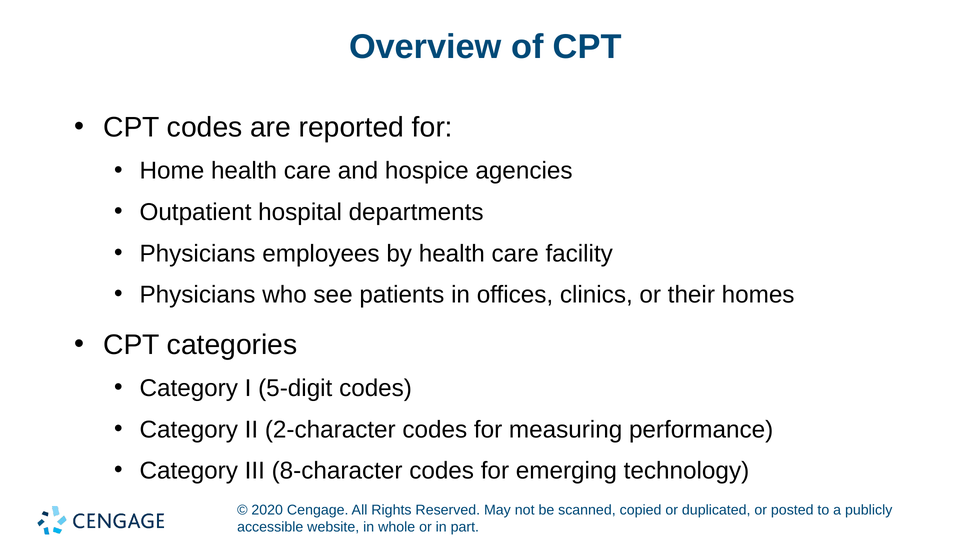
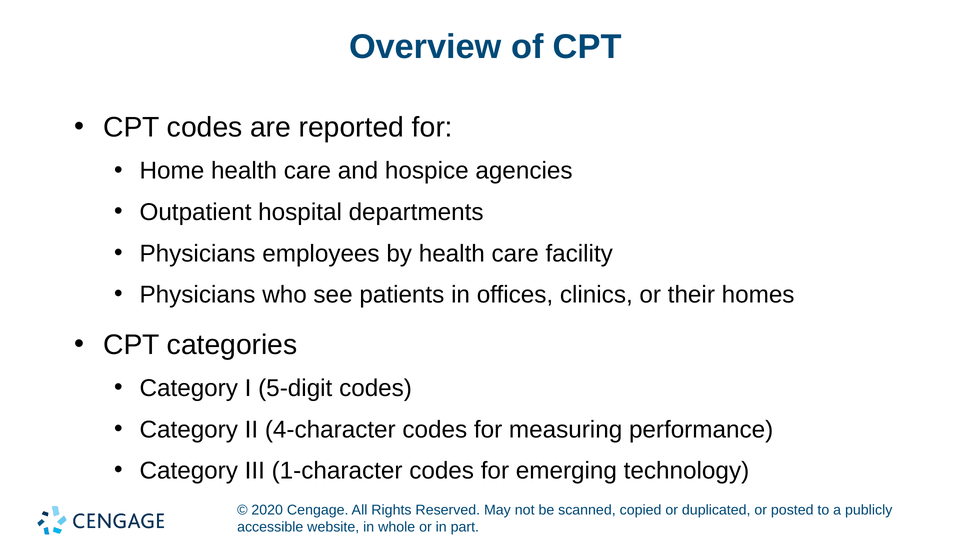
2-character: 2-character -> 4-character
8-character: 8-character -> 1-character
